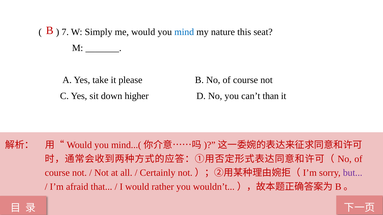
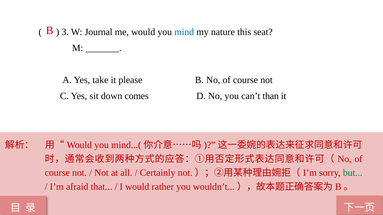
7: 7 -> 3
Simply: Simply -> Journal
higher: higher -> comes
but colour: purple -> green
